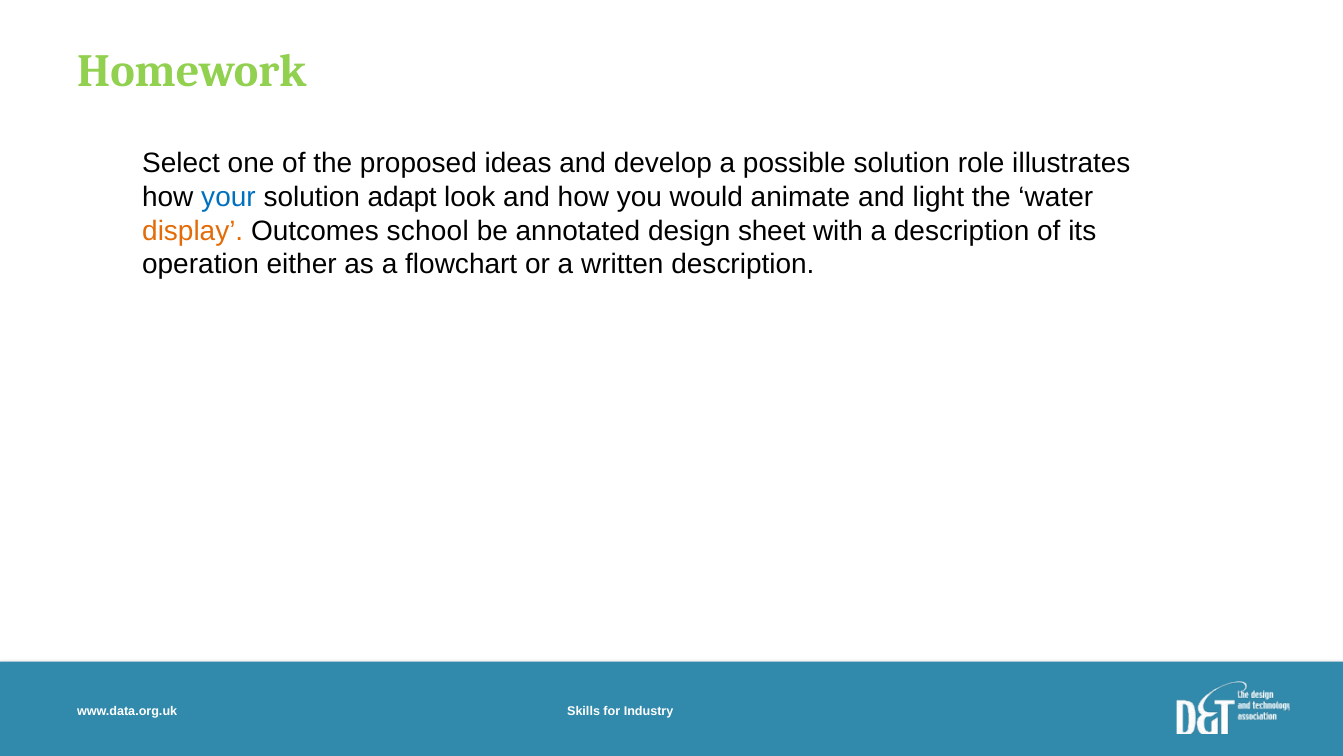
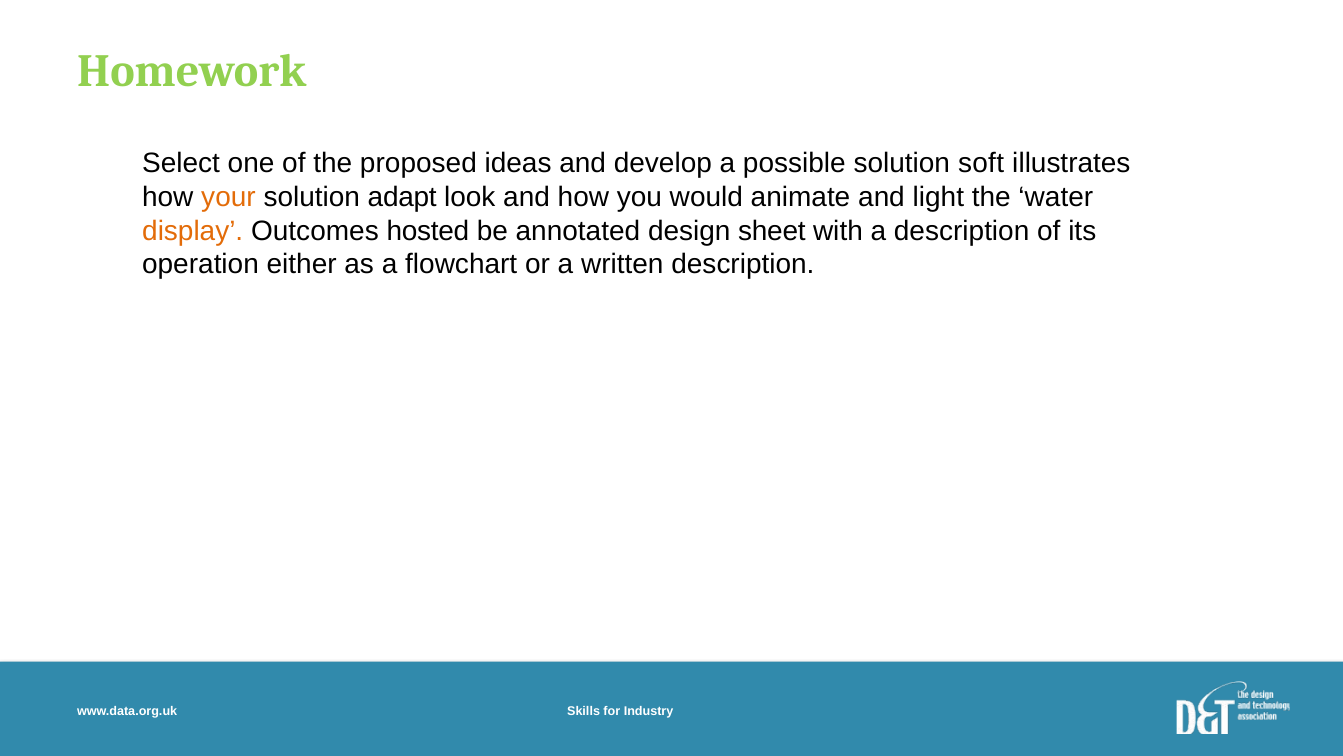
role: role -> soft
your colour: blue -> orange
school: school -> hosted
